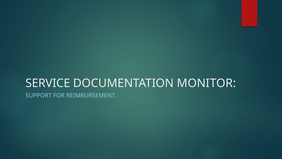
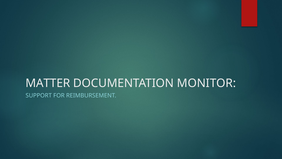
SERVICE: SERVICE -> MATTER
